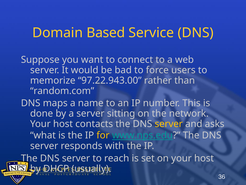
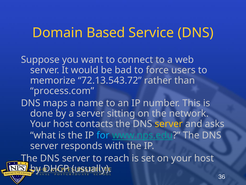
97.22.943.00: 97.22.943.00 -> 72.13.543.72
random.com: random.com -> process.com
for colour: yellow -> light blue
